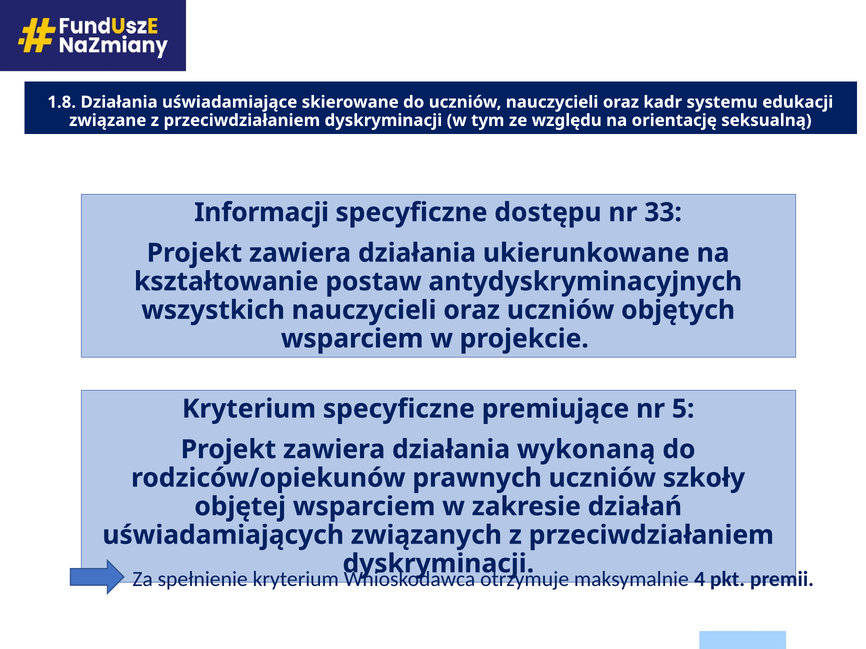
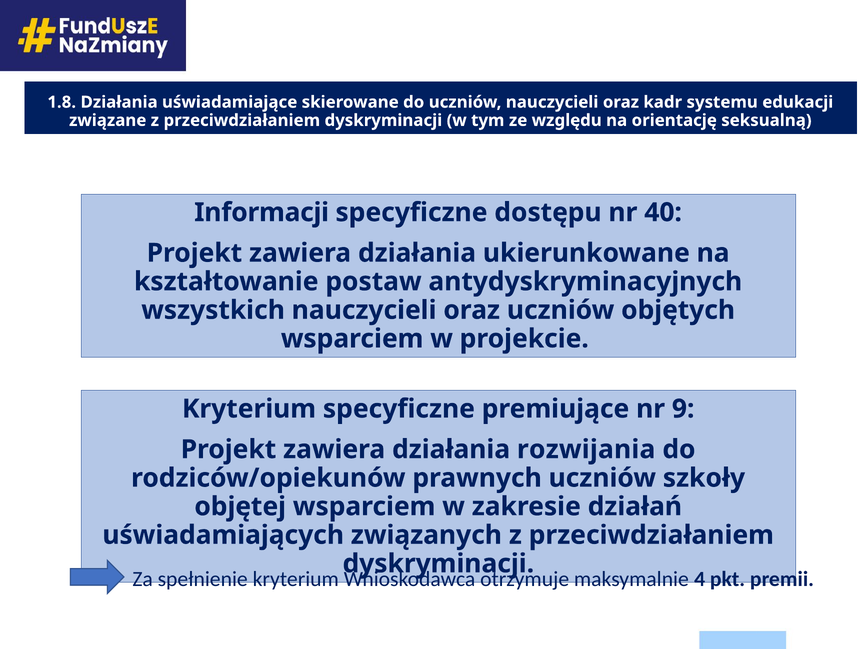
33: 33 -> 40
5: 5 -> 9
wykonaną: wykonaną -> rozwijania
